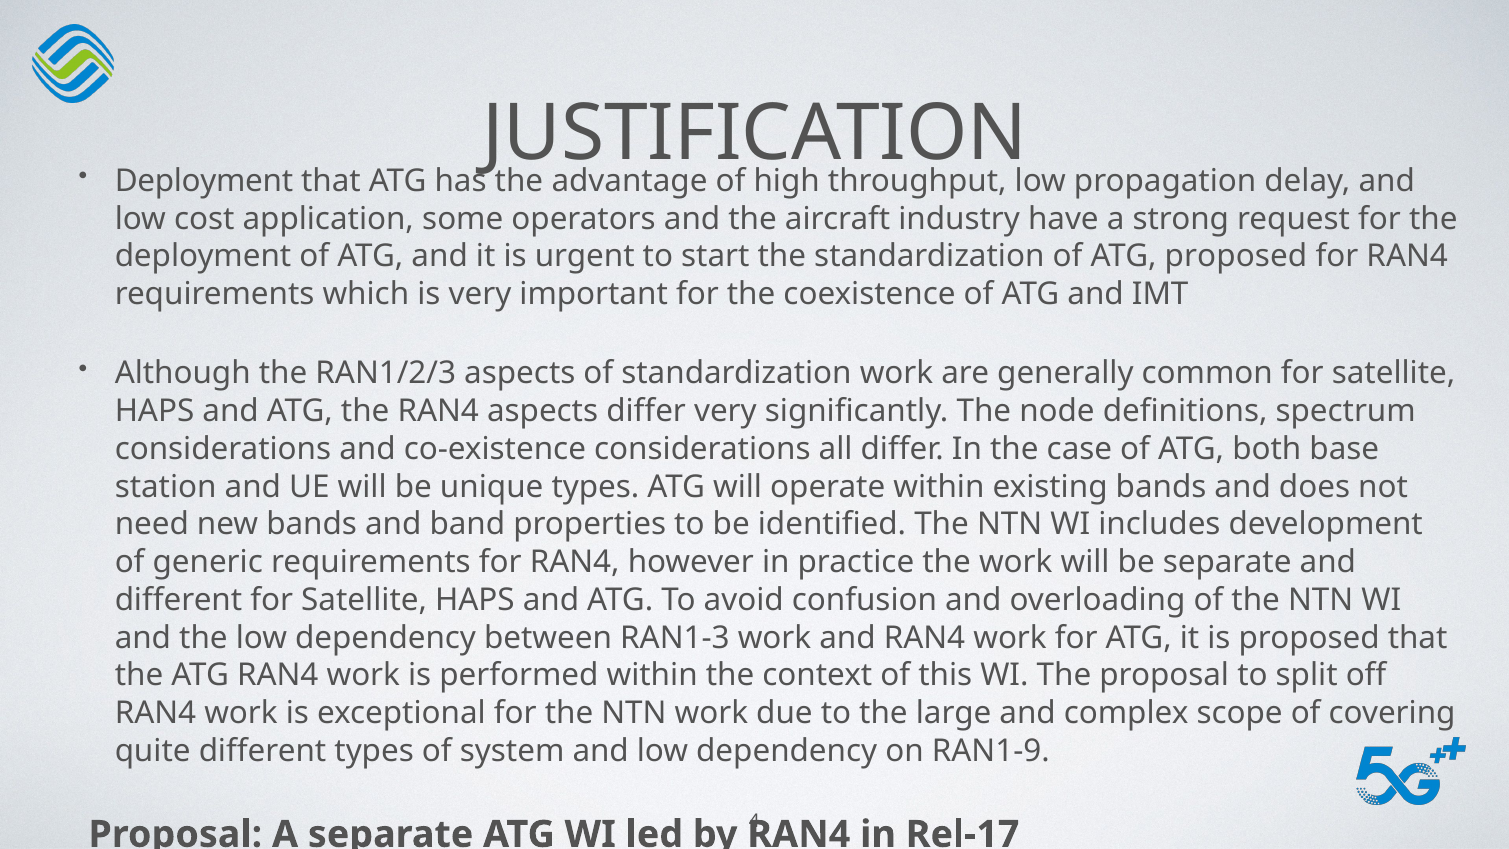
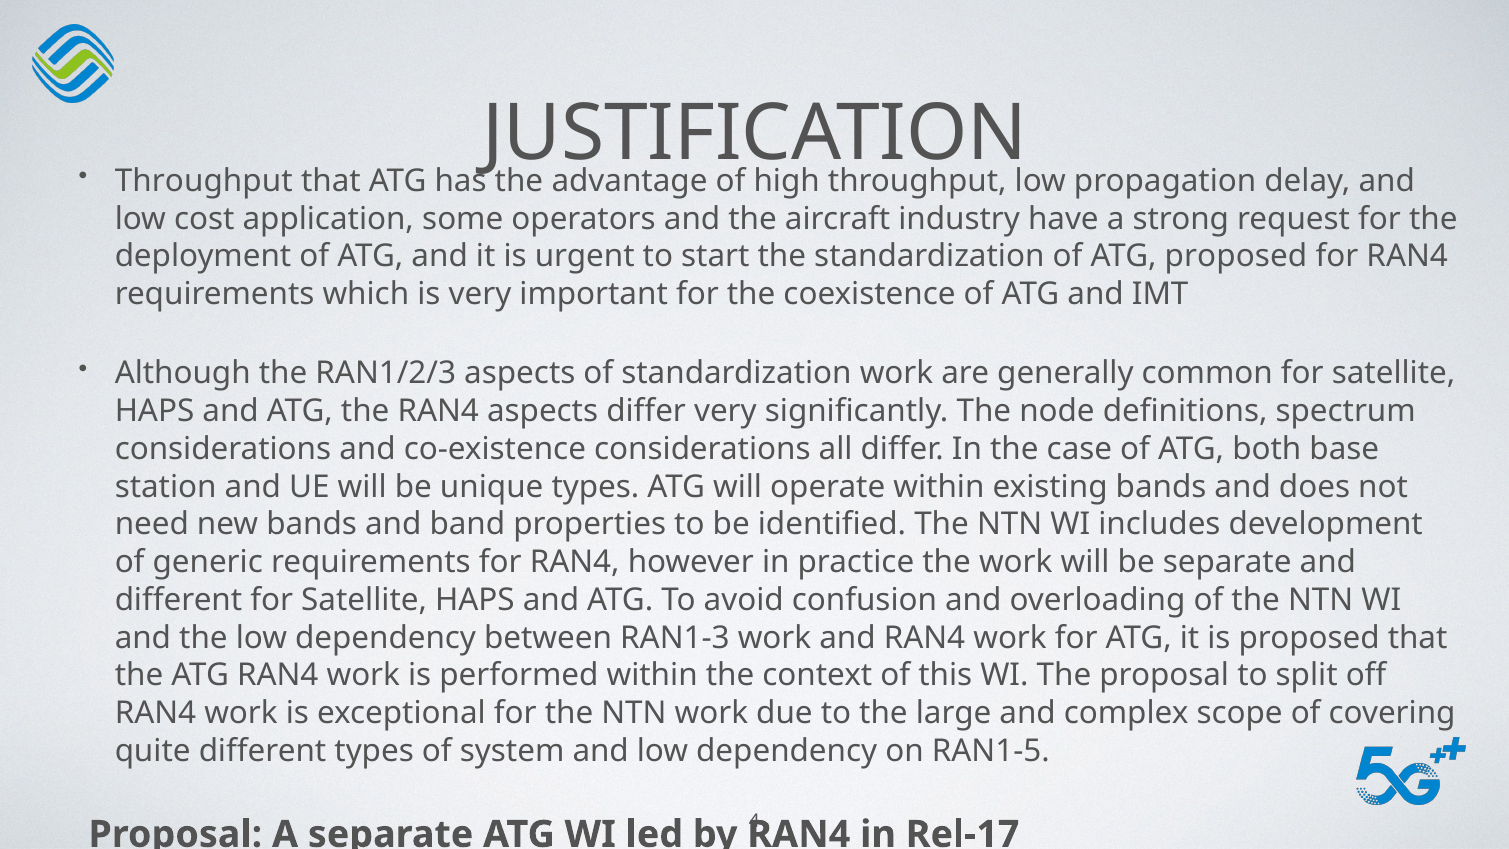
Deployment at (204, 181): Deployment -> Throughput
RAN1-9: RAN1-9 -> RAN1-5
